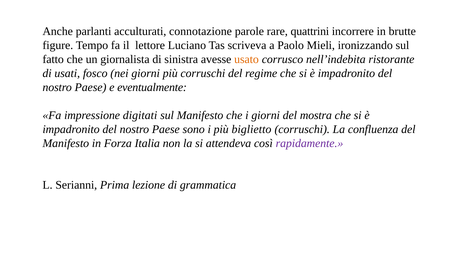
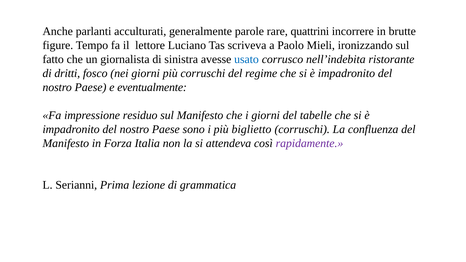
connotazione: connotazione -> generalmente
usato colour: orange -> blue
usati: usati -> dritti
digitati: digitati -> residuo
mostra: mostra -> tabelle
